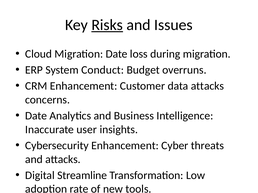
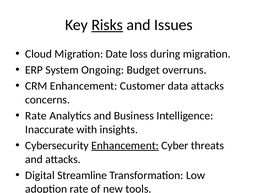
Conduct: Conduct -> Ongoing
Date at (36, 116): Date -> Rate
user: user -> with
Enhancement at (125, 146) underline: none -> present
